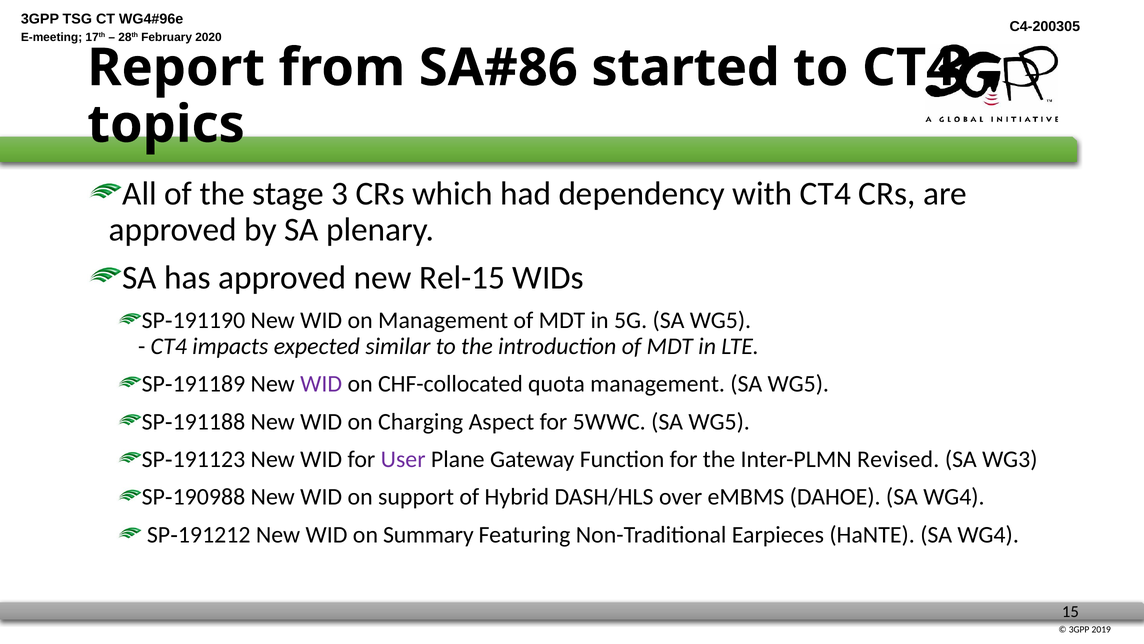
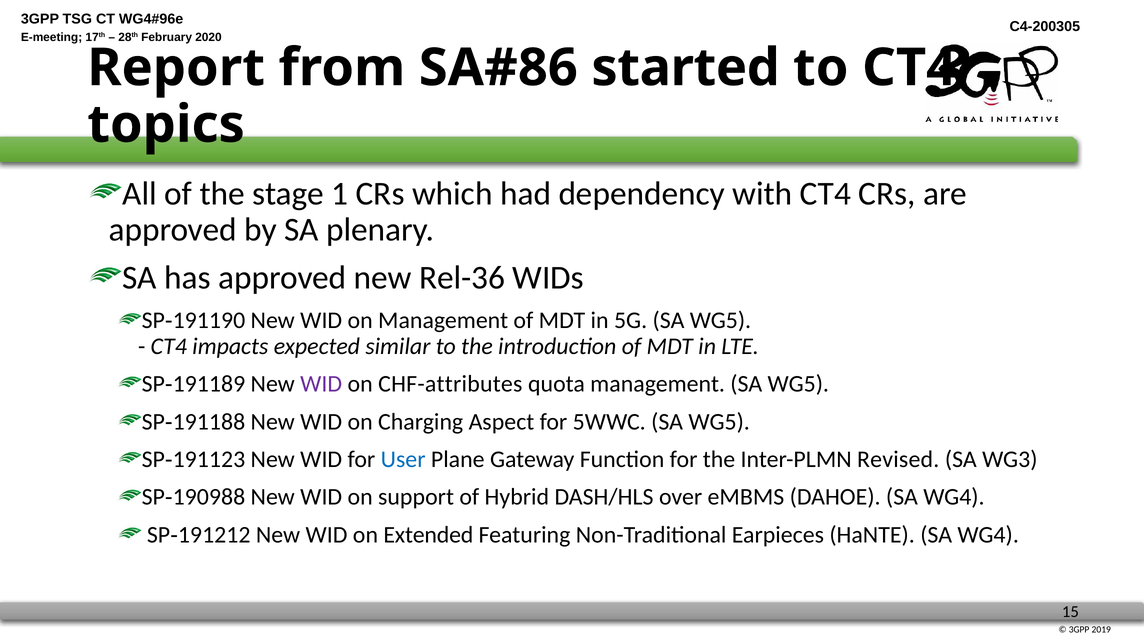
3: 3 -> 1
Rel-15: Rel-15 -> Rel-36
CHF-collocated: CHF-collocated -> CHF-attributes
User colour: purple -> blue
Summary: Summary -> Extended
